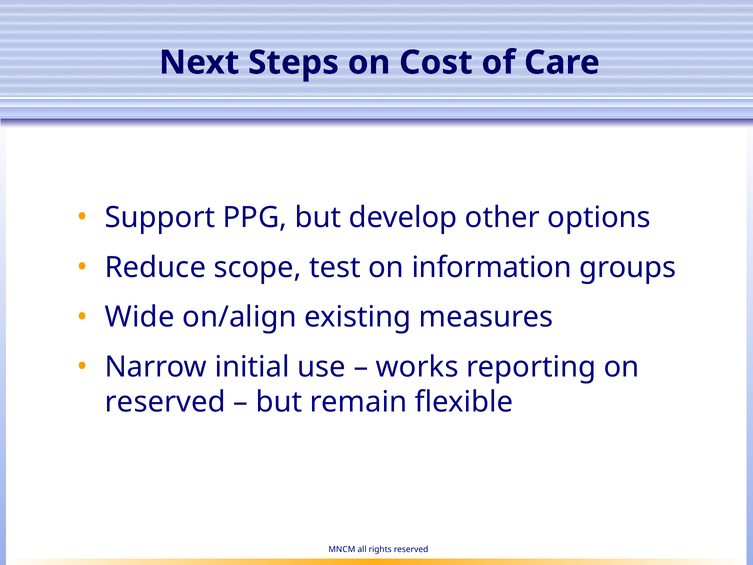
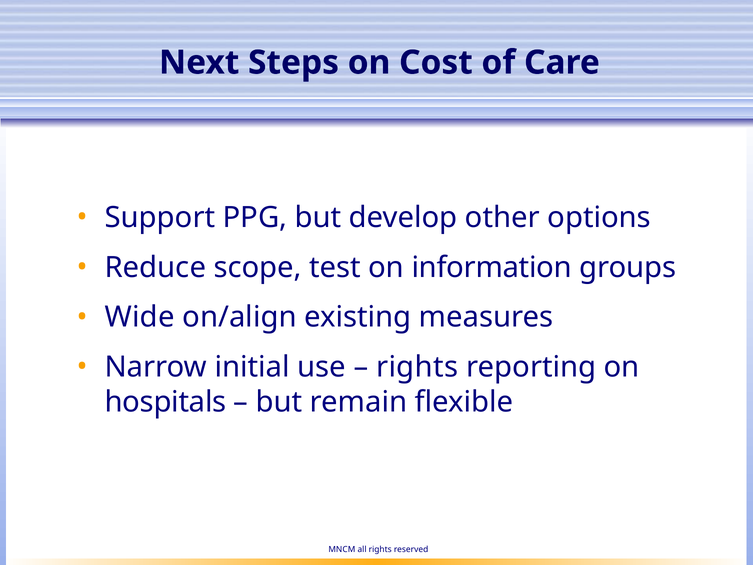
works at (417, 367): works -> rights
reserved at (165, 402): reserved -> hospitals
